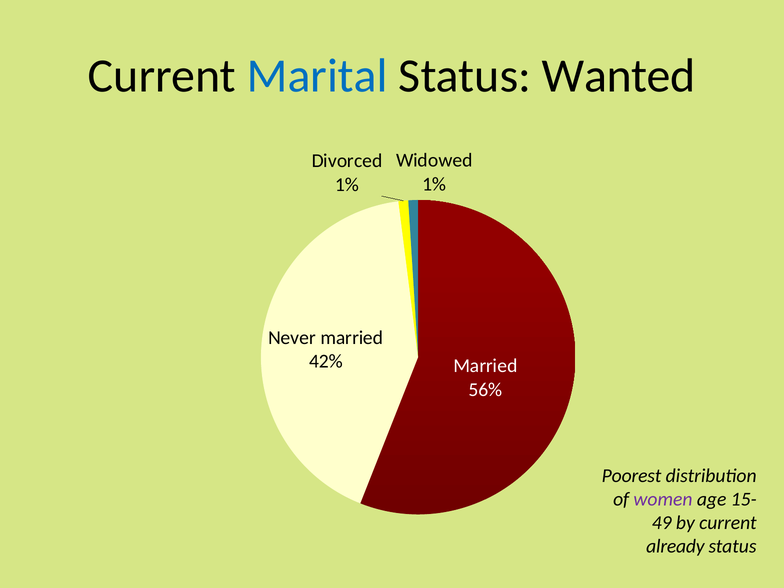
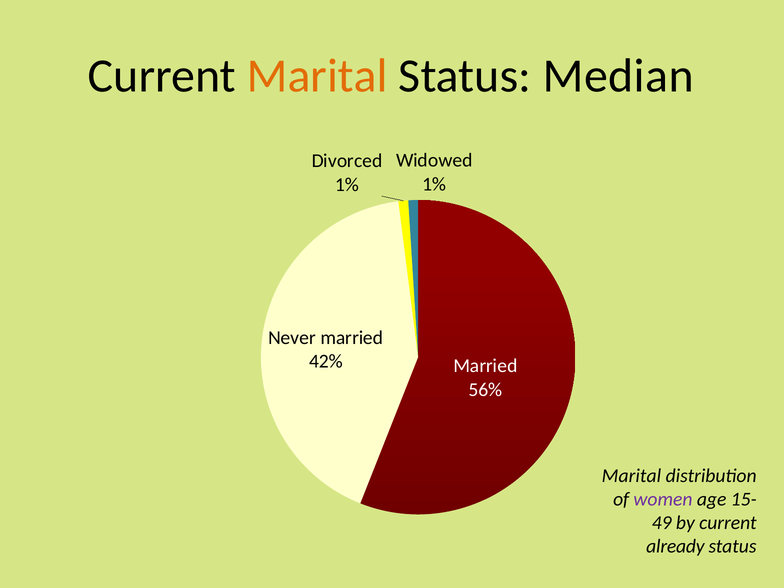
Marital at (317, 76) colour: blue -> orange
Wanted: Wanted -> Median
Poorest at (632, 476): Poorest -> Marital
